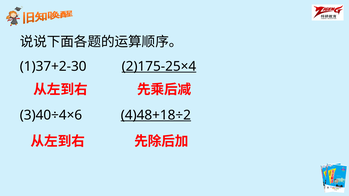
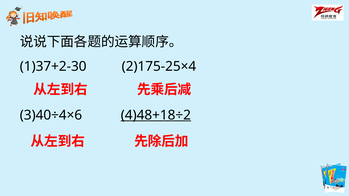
2)175-25×4 underline: present -> none
